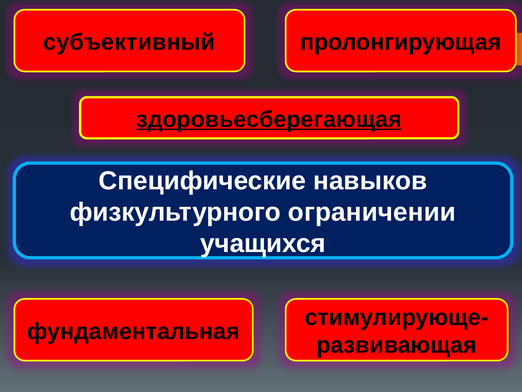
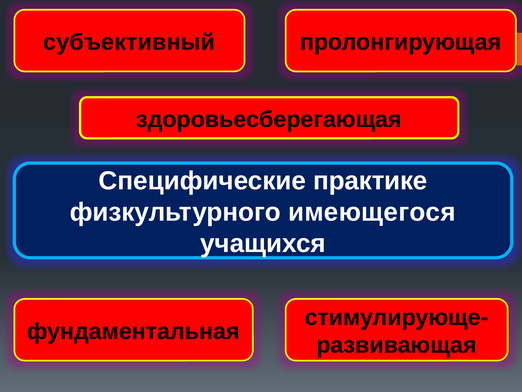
здоровьесберегающая underline: present -> none
навыков: навыков -> практике
ограничении: ограничении -> имеющегося
